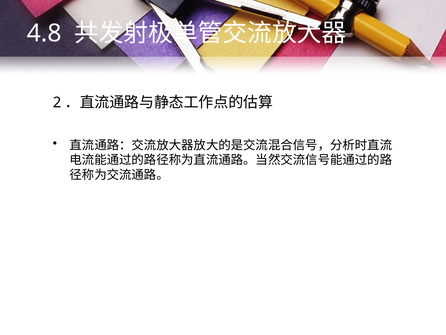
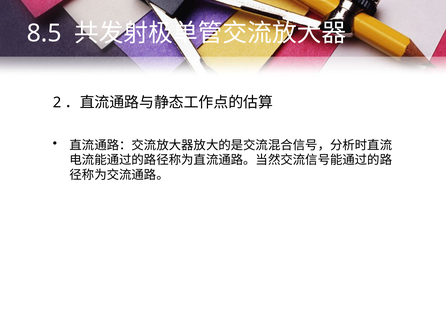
4.8: 4.8 -> 8.5
